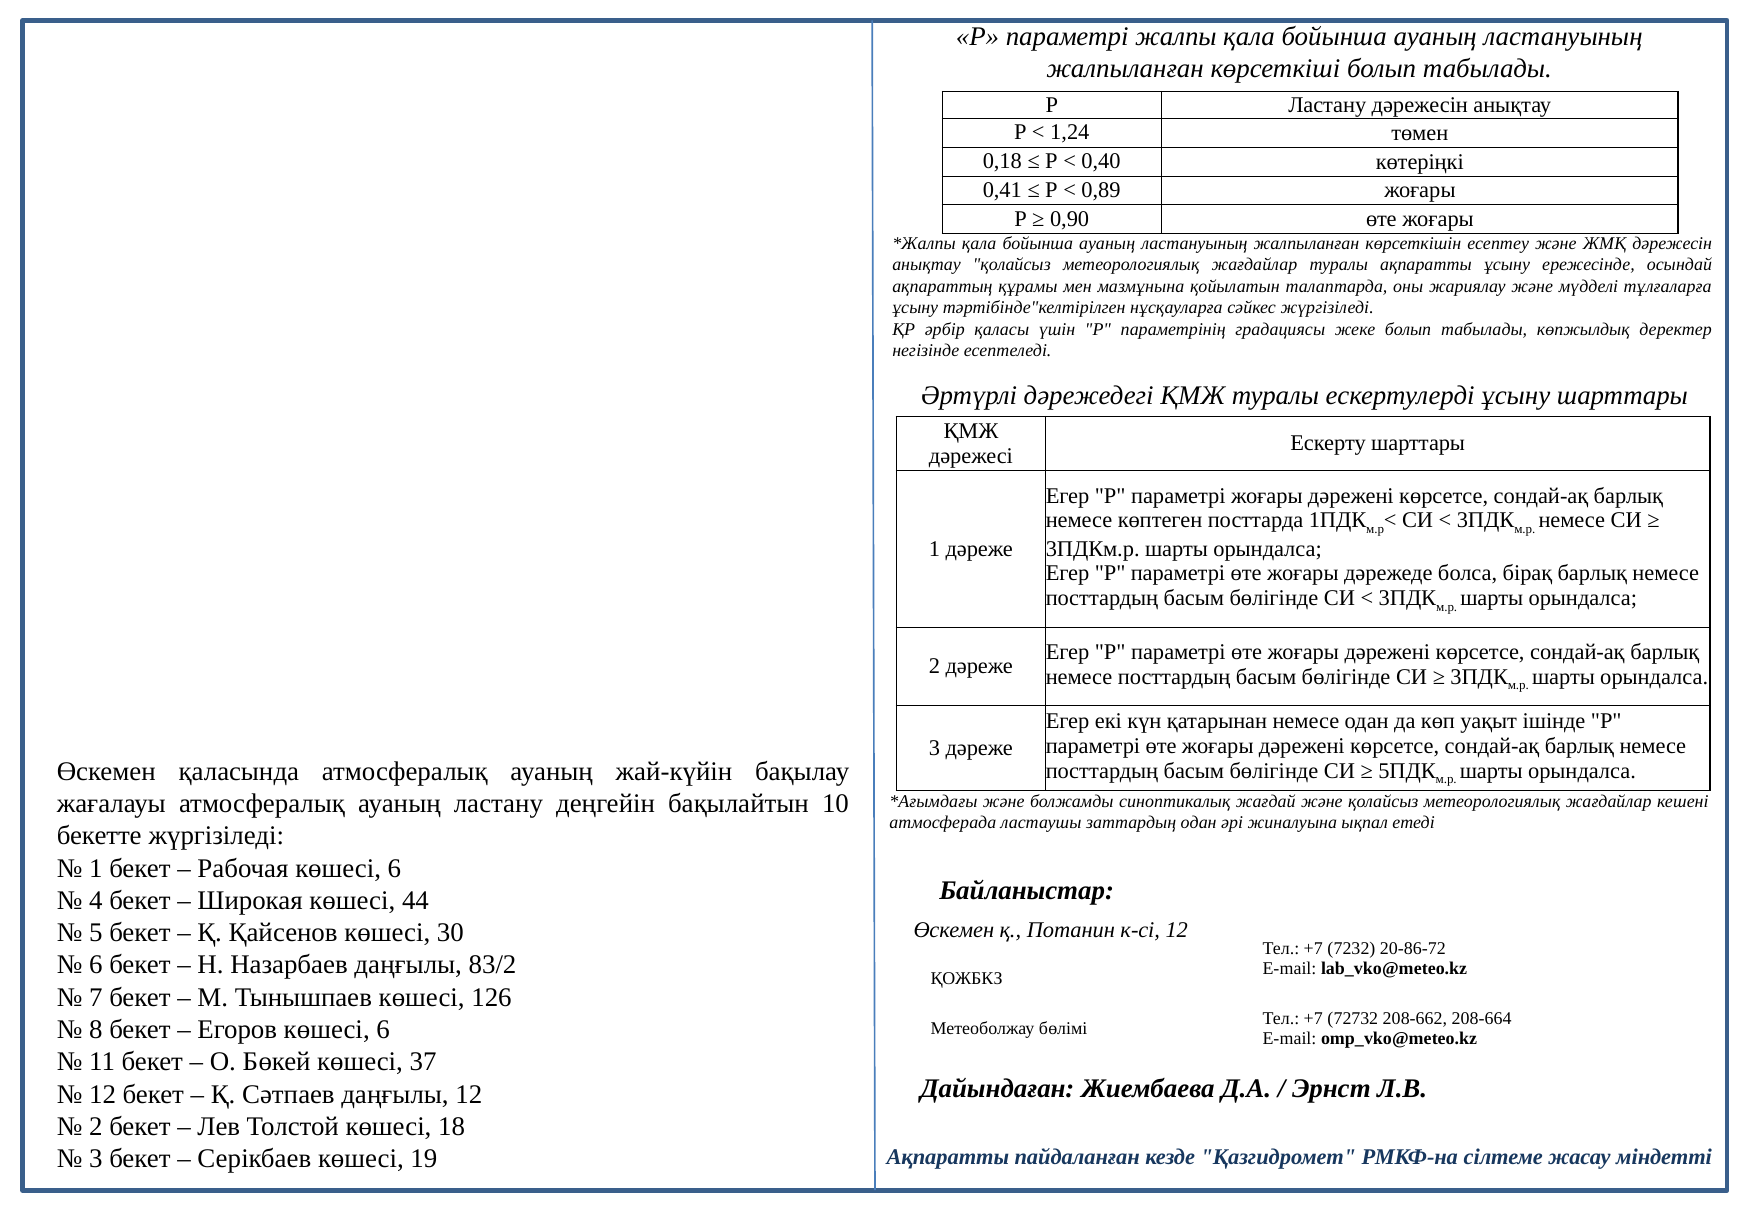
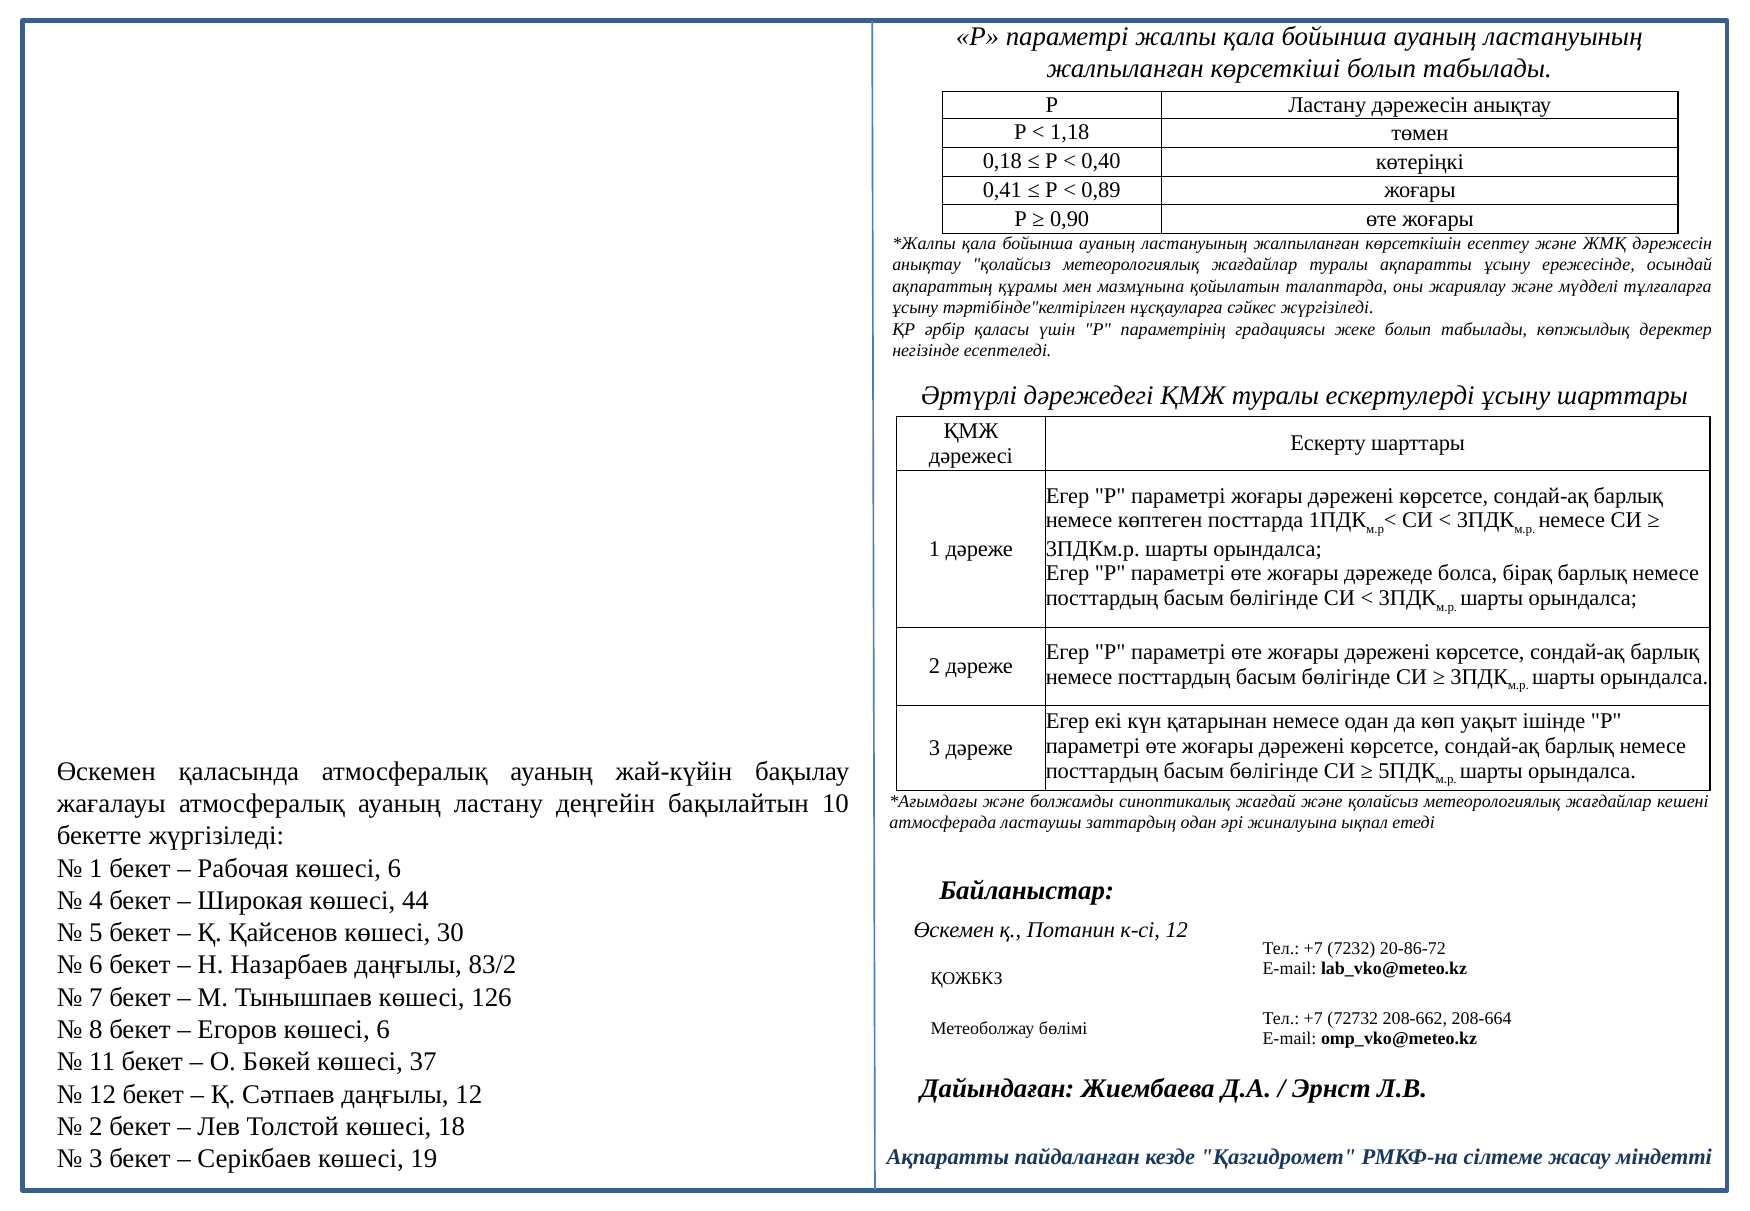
1,24: 1,24 -> 1,18
